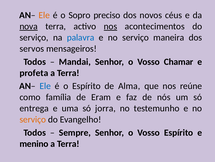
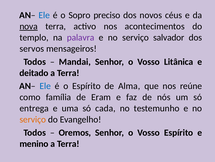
Ele at (44, 15) colour: orange -> blue
nos at (110, 26) underline: present -> none
serviço at (34, 37): serviço -> templo
palavra colour: blue -> purple
maneira: maneira -> salvador
Chamar: Chamar -> Litânica
profeta: profeta -> deitado
jorra: jorra -> cada
Sempre: Sempre -> Oremos
